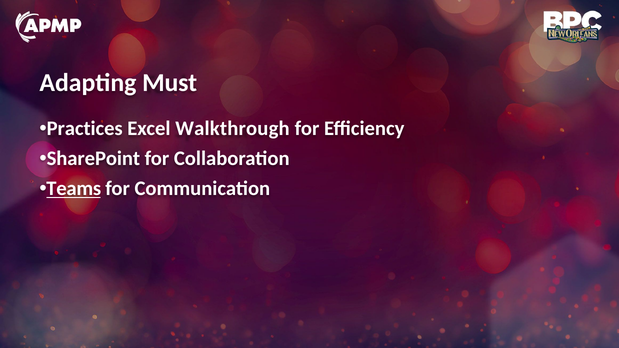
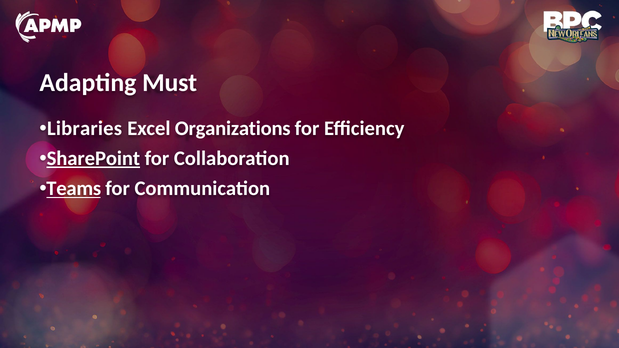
Practices: Practices -> Libraries
Walkthrough: Walkthrough -> Organizations
SharePoint underline: none -> present
